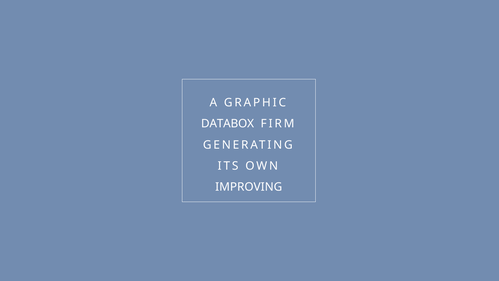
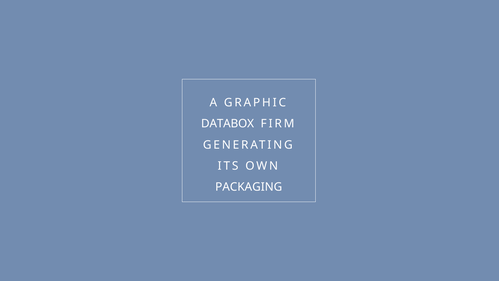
IMPROVING: IMPROVING -> PACKAGING
